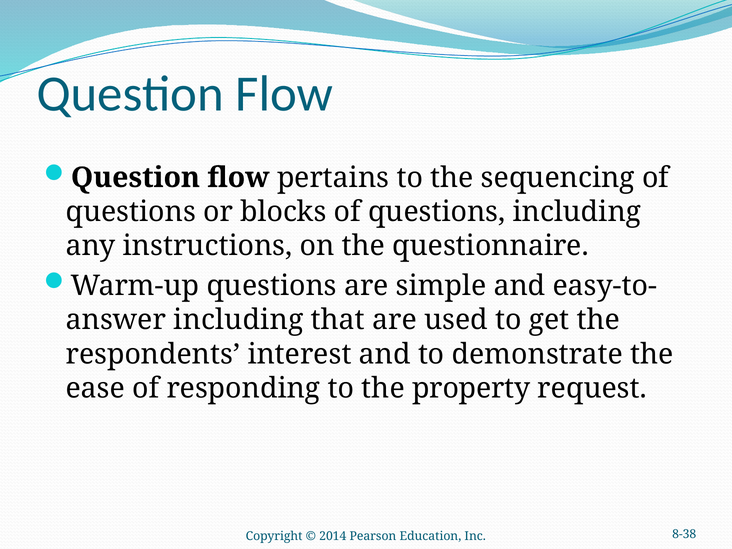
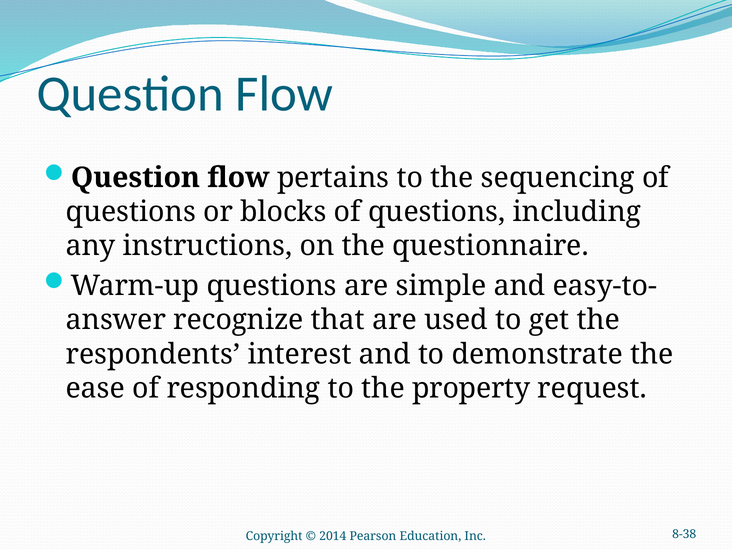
including at (238, 320): including -> recognize
